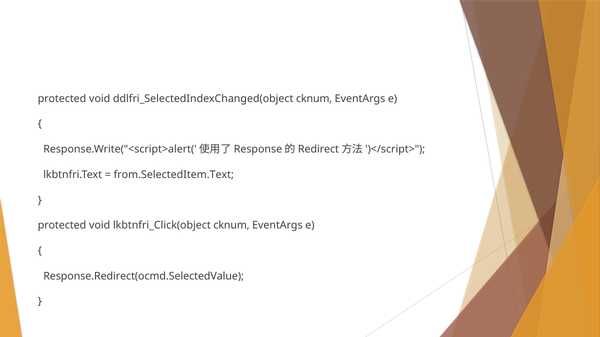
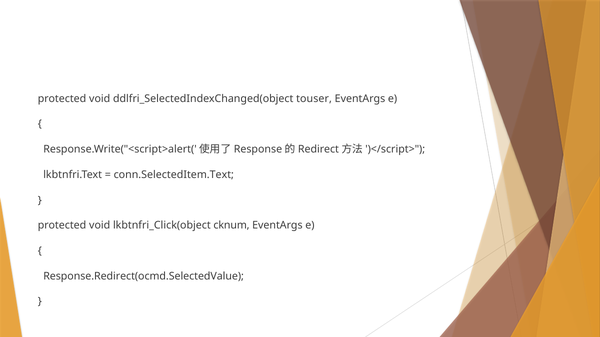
ddlfri_SelectedIndexChanged(object cknum: cknum -> touser
from.SelectedItem.Text: from.SelectedItem.Text -> conn.SelectedItem.Text
